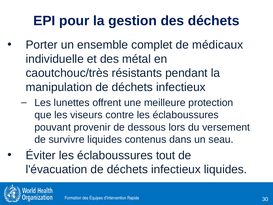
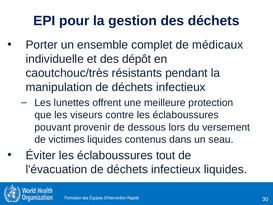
métal: métal -> dépôt
survivre: survivre -> victimes
